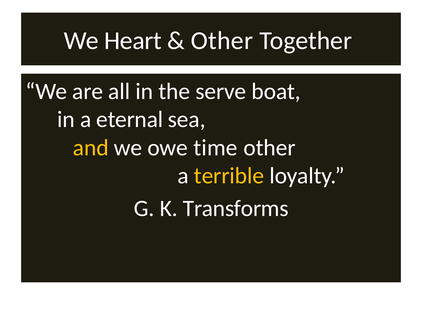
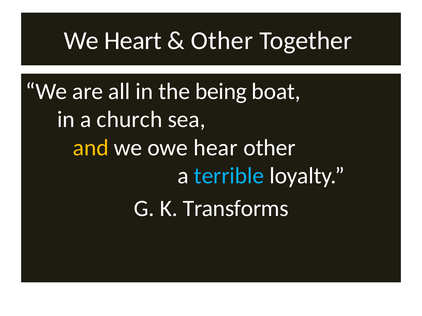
serve: serve -> being
eternal: eternal -> church
time: time -> hear
terrible colour: yellow -> light blue
